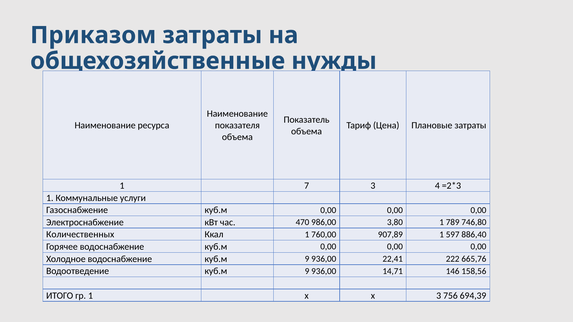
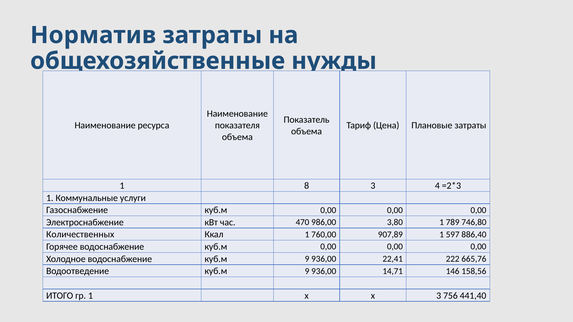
Приказом: Приказом -> Норматив
7: 7 -> 8
694,39: 694,39 -> 441,40
